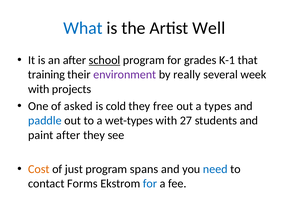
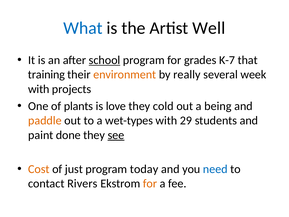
K-1: K-1 -> K-7
environment colour: purple -> orange
asked: asked -> plants
cold: cold -> love
free: free -> cold
types: types -> being
paddle colour: blue -> orange
27: 27 -> 29
paint after: after -> done
see underline: none -> present
spans: spans -> today
Forms: Forms -> Rivers
for at (150, 183) colour: blue -> orange
